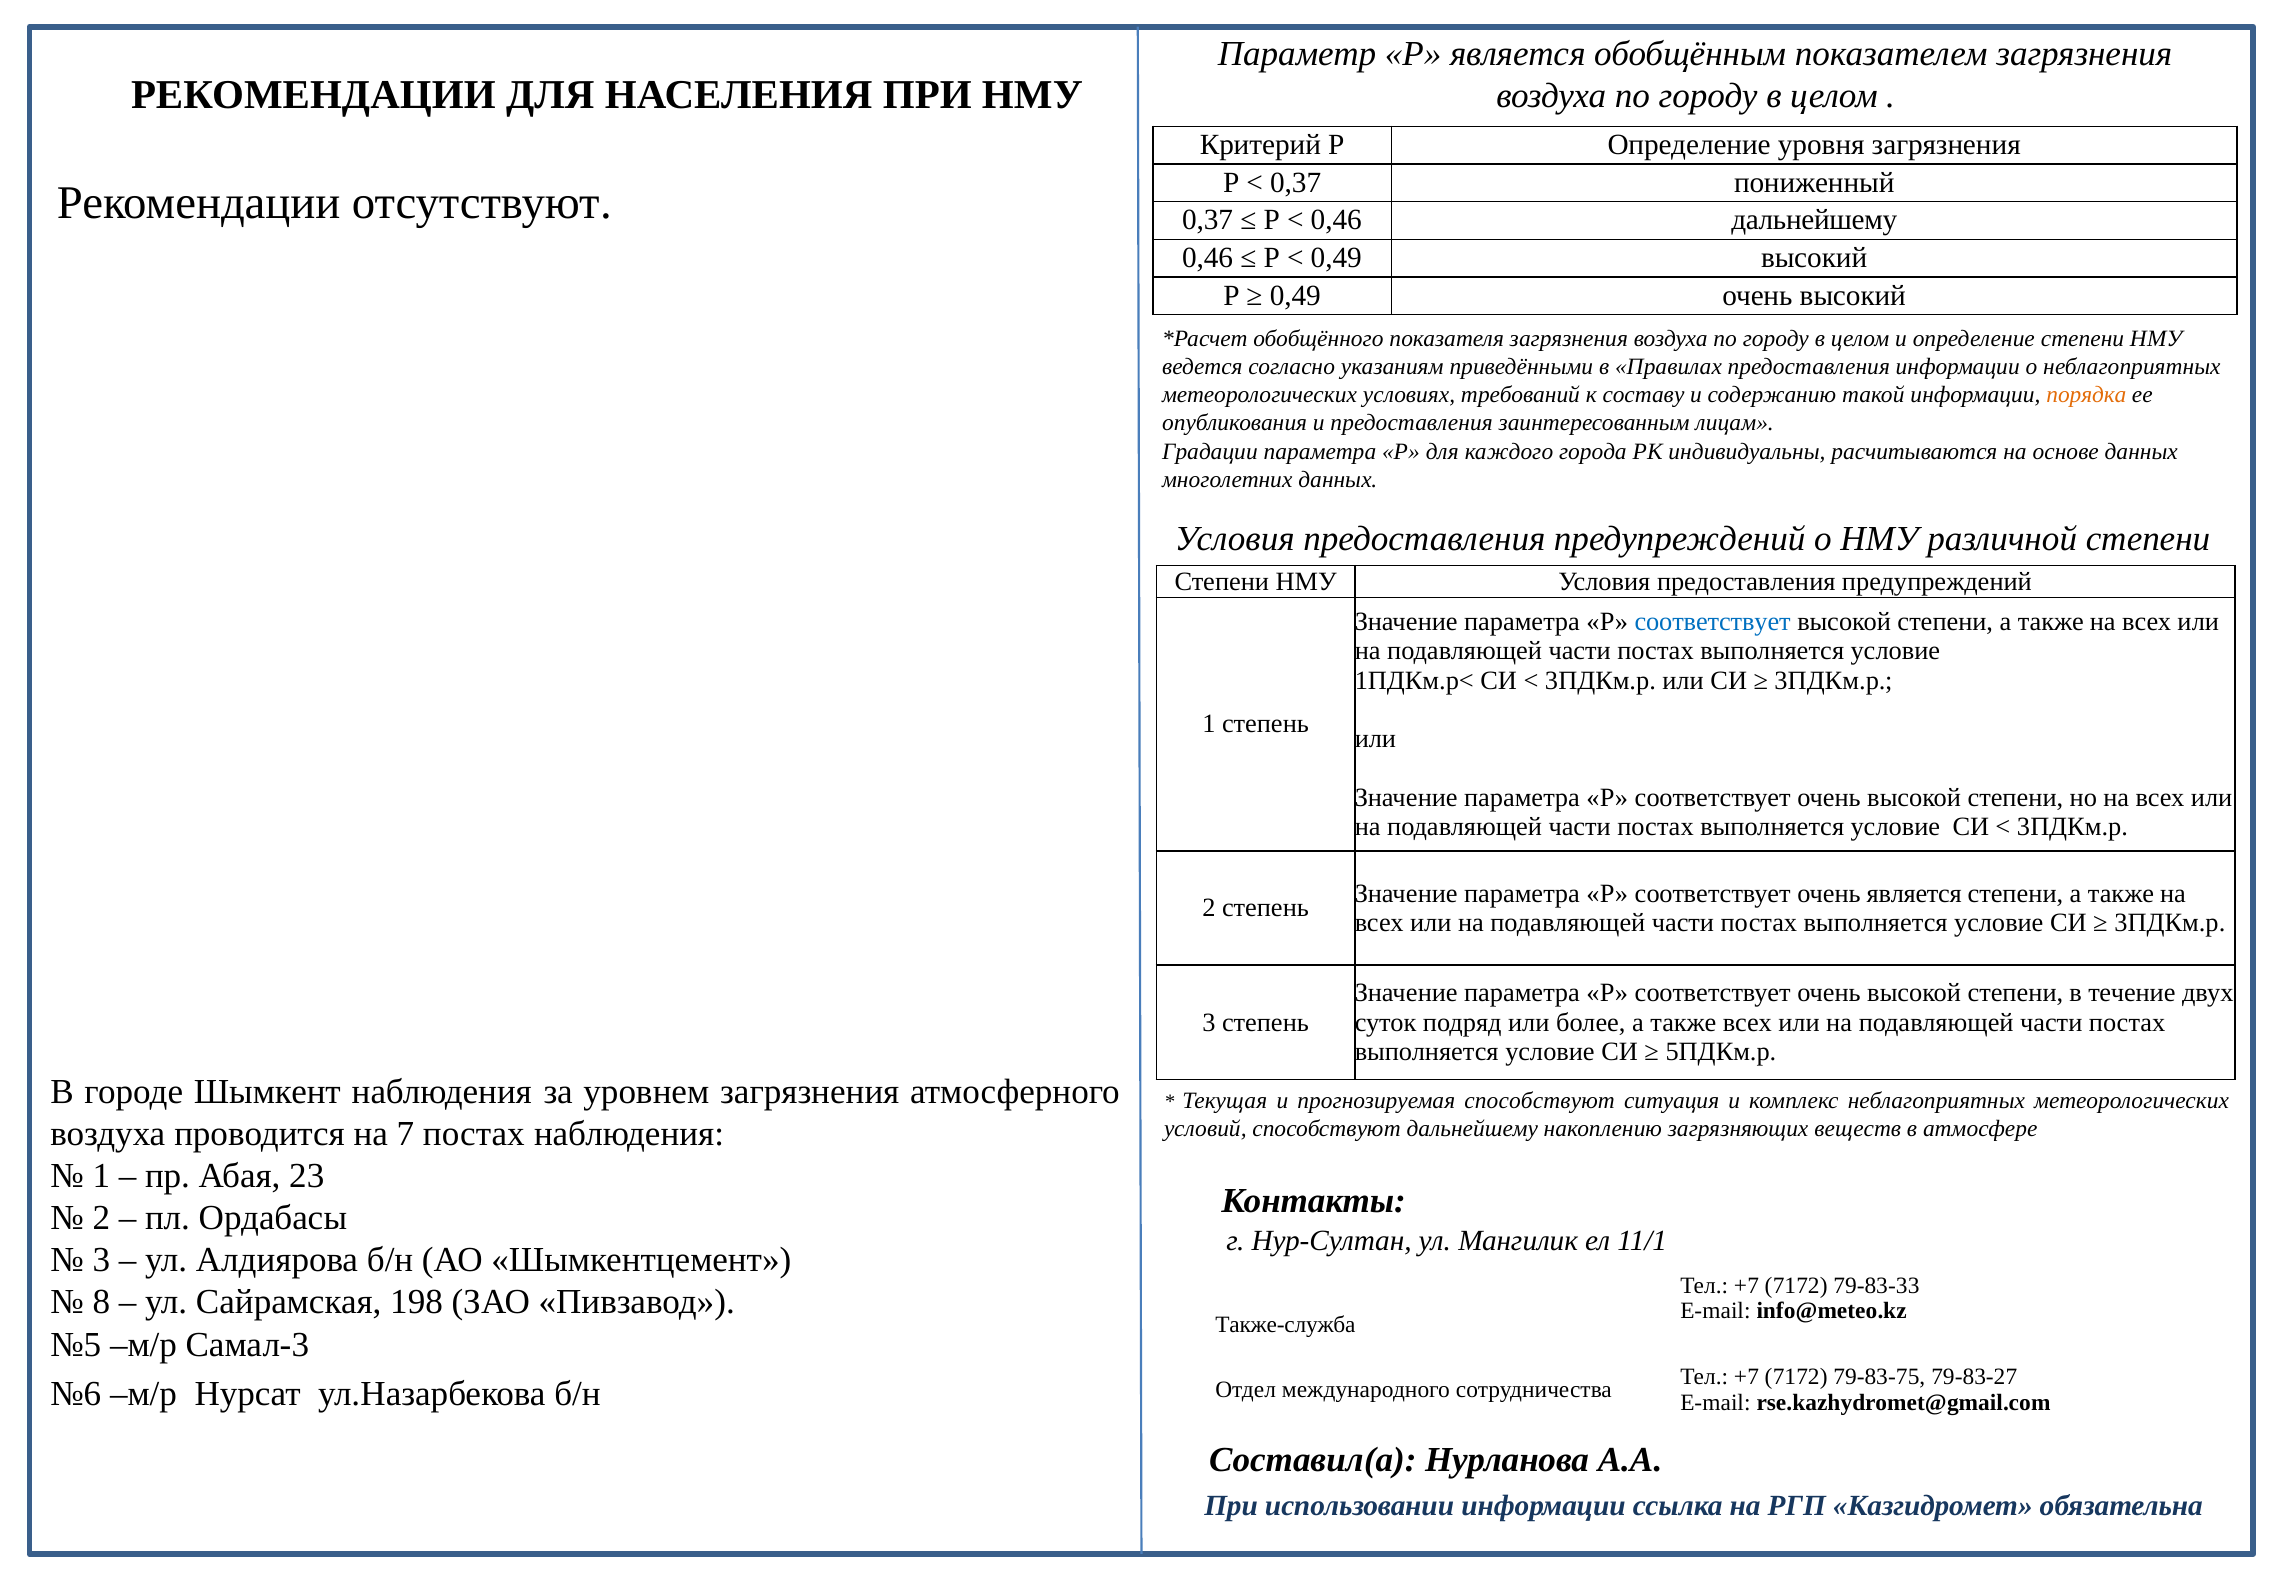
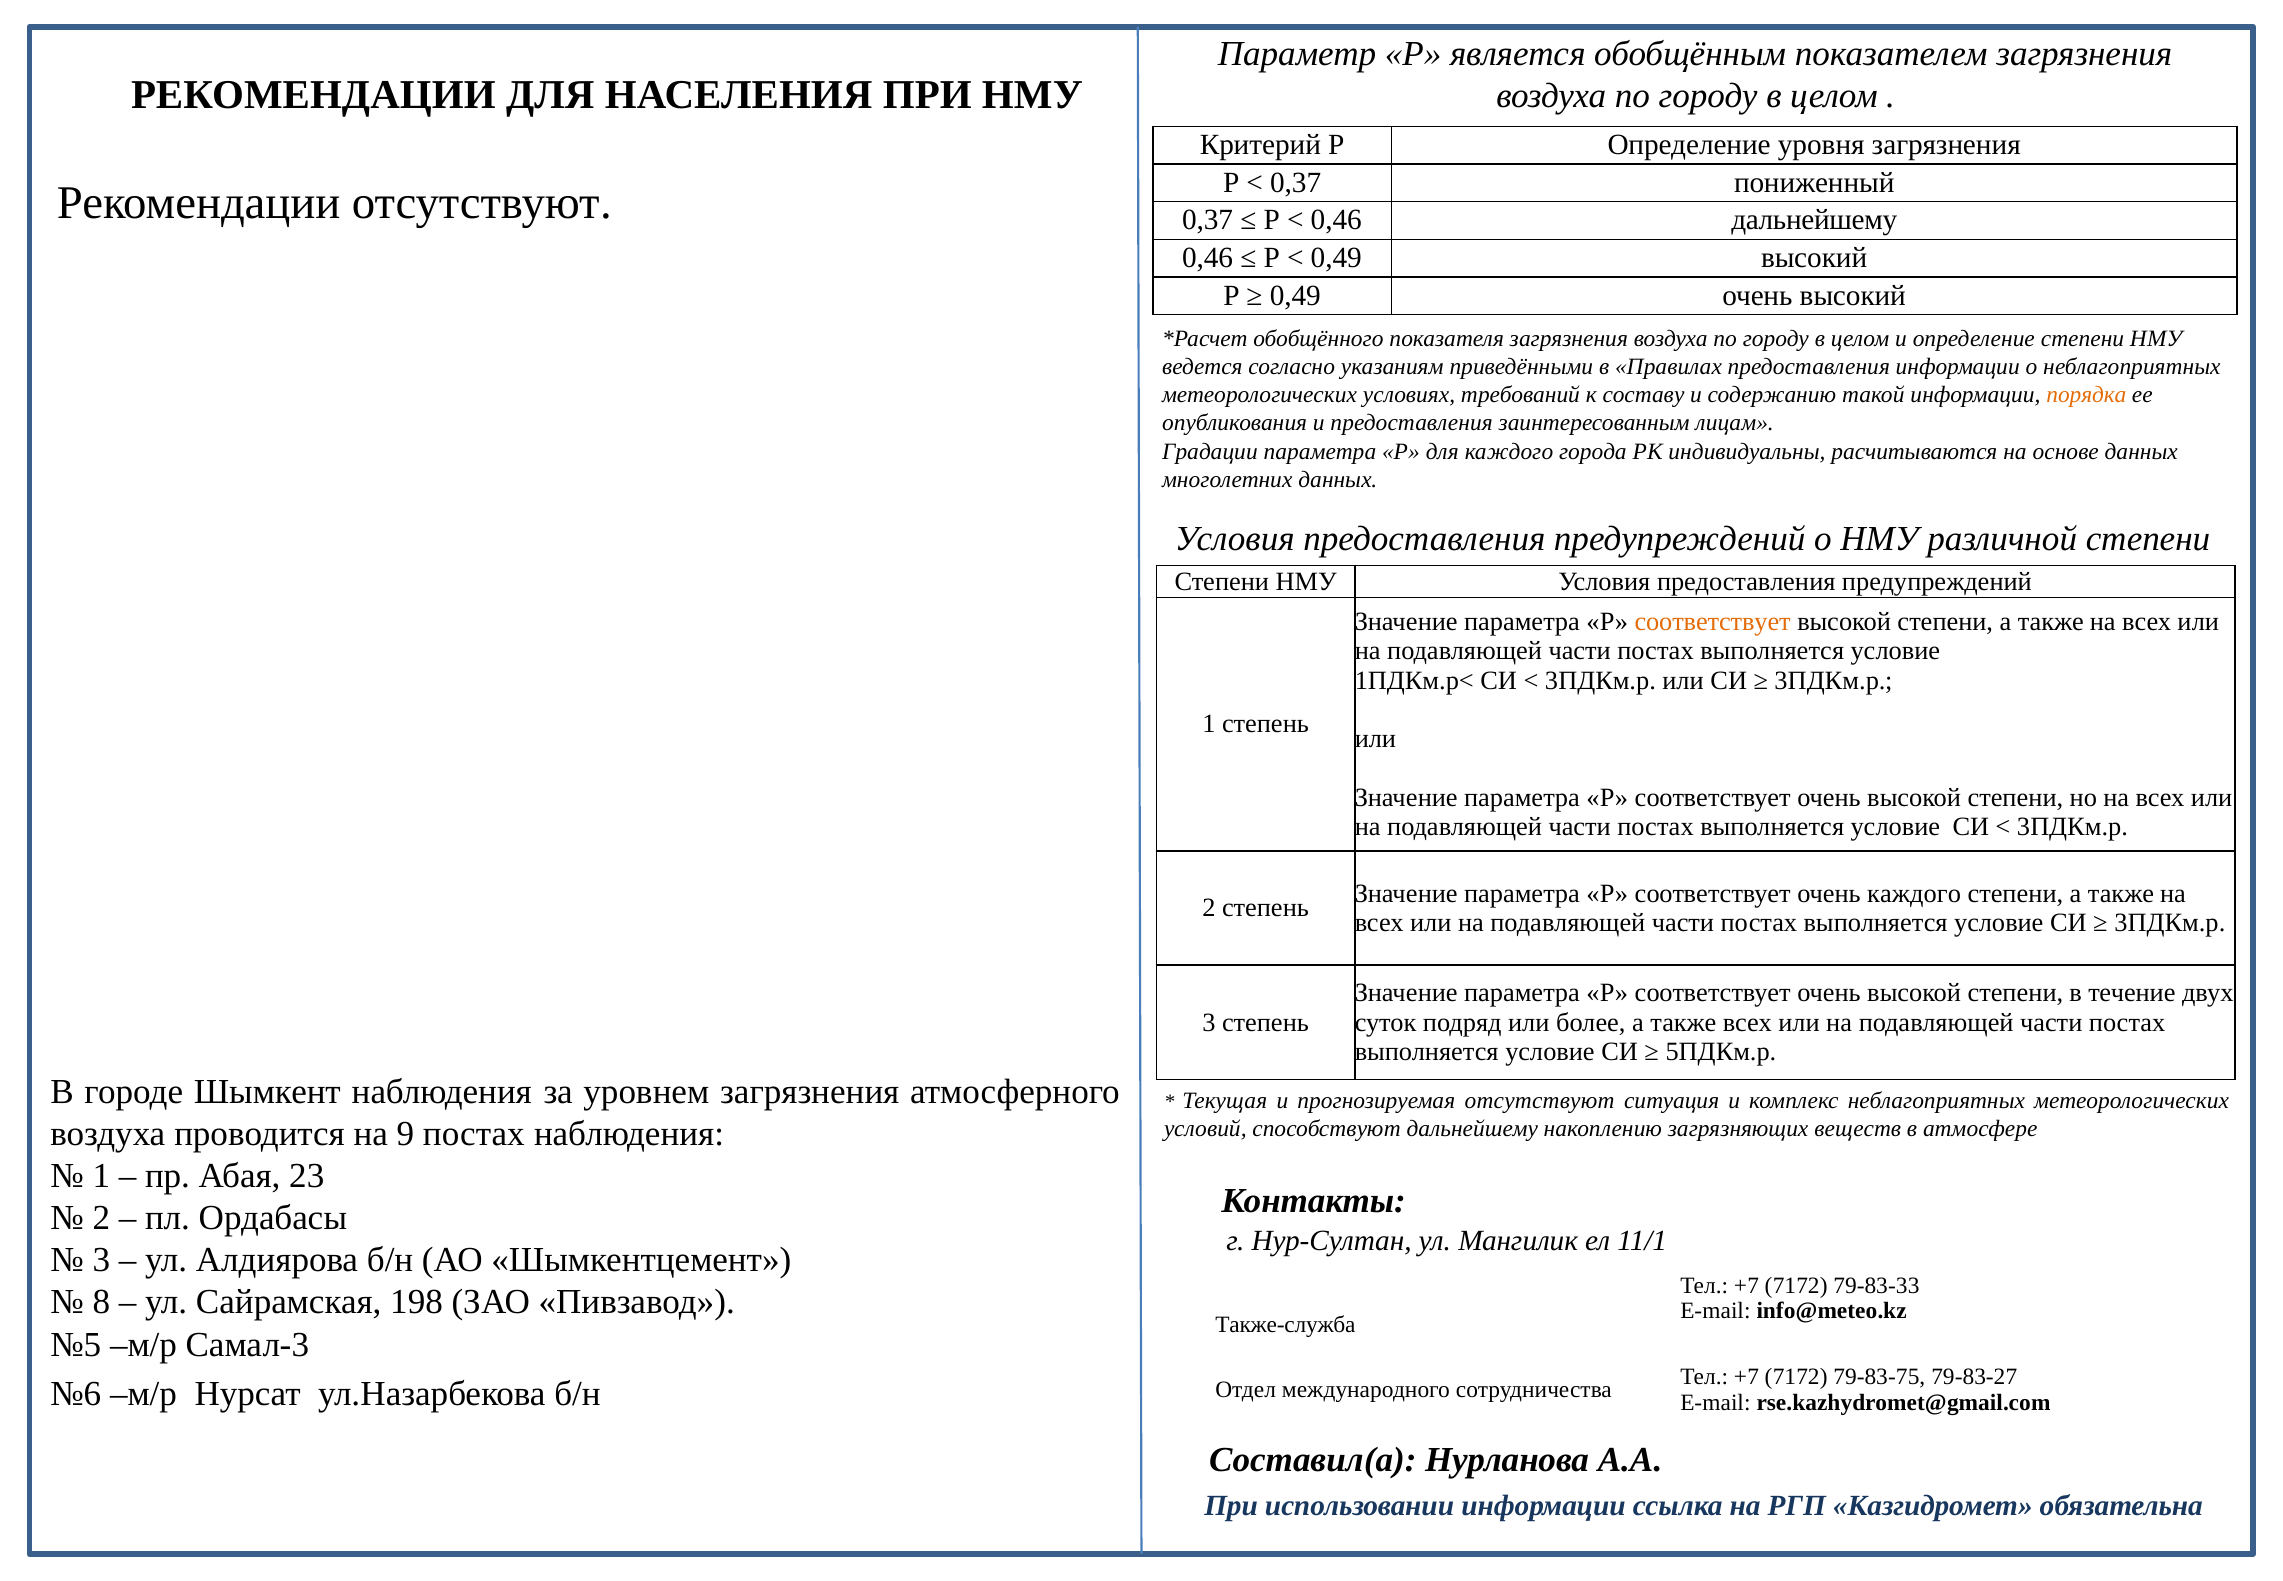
соответствует at (1713, 622) colour: blue -> orange
очень является: является -> каждого
прогнозируемая способствуют: способствуют -> отсутствуют
7: 7 -> 9
